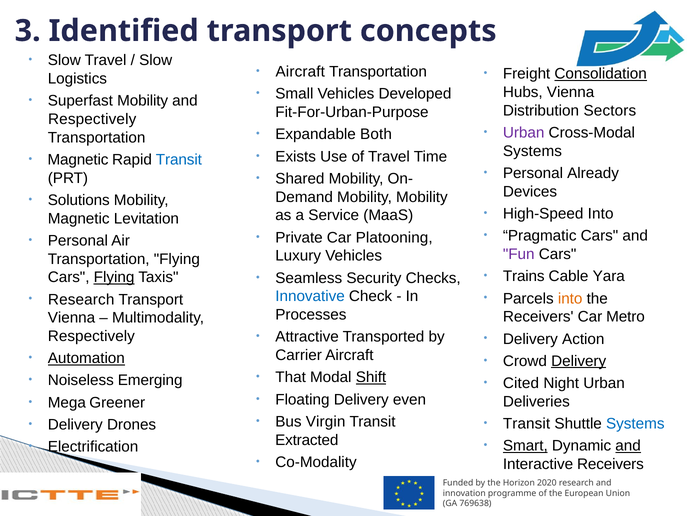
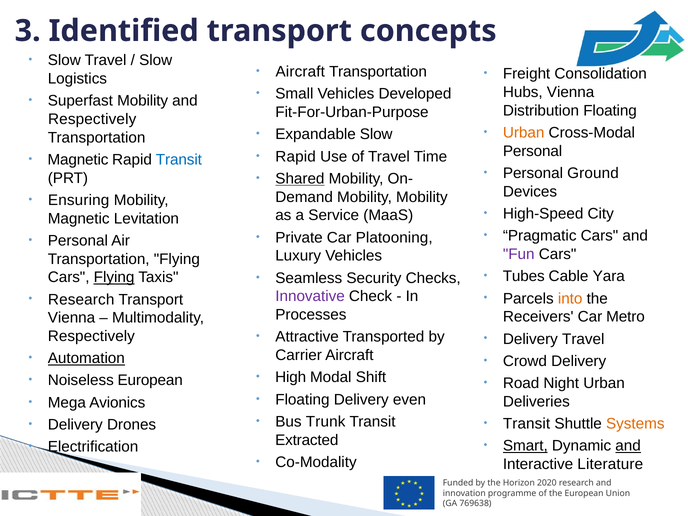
Consolidation underline: present -> none
Distribution Sectors: Sectors -> Floating
Urban at (524, 133) colour: purple -> orange
Expandable Both: Both -> Slow
Systems at (532, 151): Systems -> Personal
Exists at (296, 157): Exists -> Rapid
Already: Already -> Ground
Shared underline: none -> present
Solutions: Solutions -> Ensuring
High-Speed Into: Into -> City
Trains: Trains -> Tubes
Innovative colour: blue -> purple
Delivery Action: Action -> Travel
Delivery at (579, 361) underline: present -> none
That: That -> High
Shift underline: present -> none
Noiseless Emerging: Emerging -> European
Cited: Cited -> Road
Greener: Greener -> Avionics
Virgin: Virgin -> Trunk
Systems at (635, 424) colour: blue -> orange
Interactive Receivers: Receivers -> Literature
